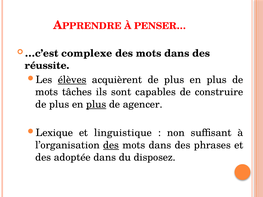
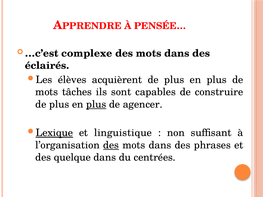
PENSER…: PENSER… -> PENSÉE…
réussite: réussite -> éclairés
élèves underline: present -> none
Lexique underline: none -> present
adoptée: adoptée -> quelque
disposez: disposez -> centrées
